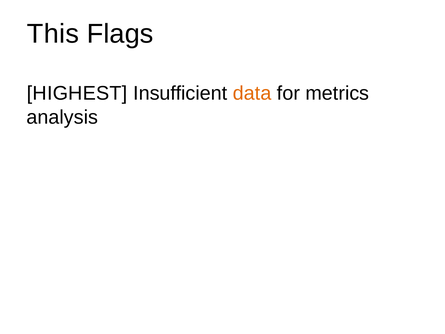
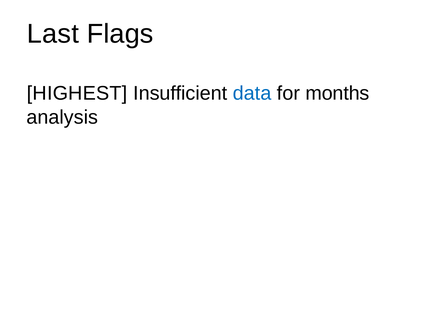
This: This -> Last
data colour: orange -> blue
metrics: metrics -> months
